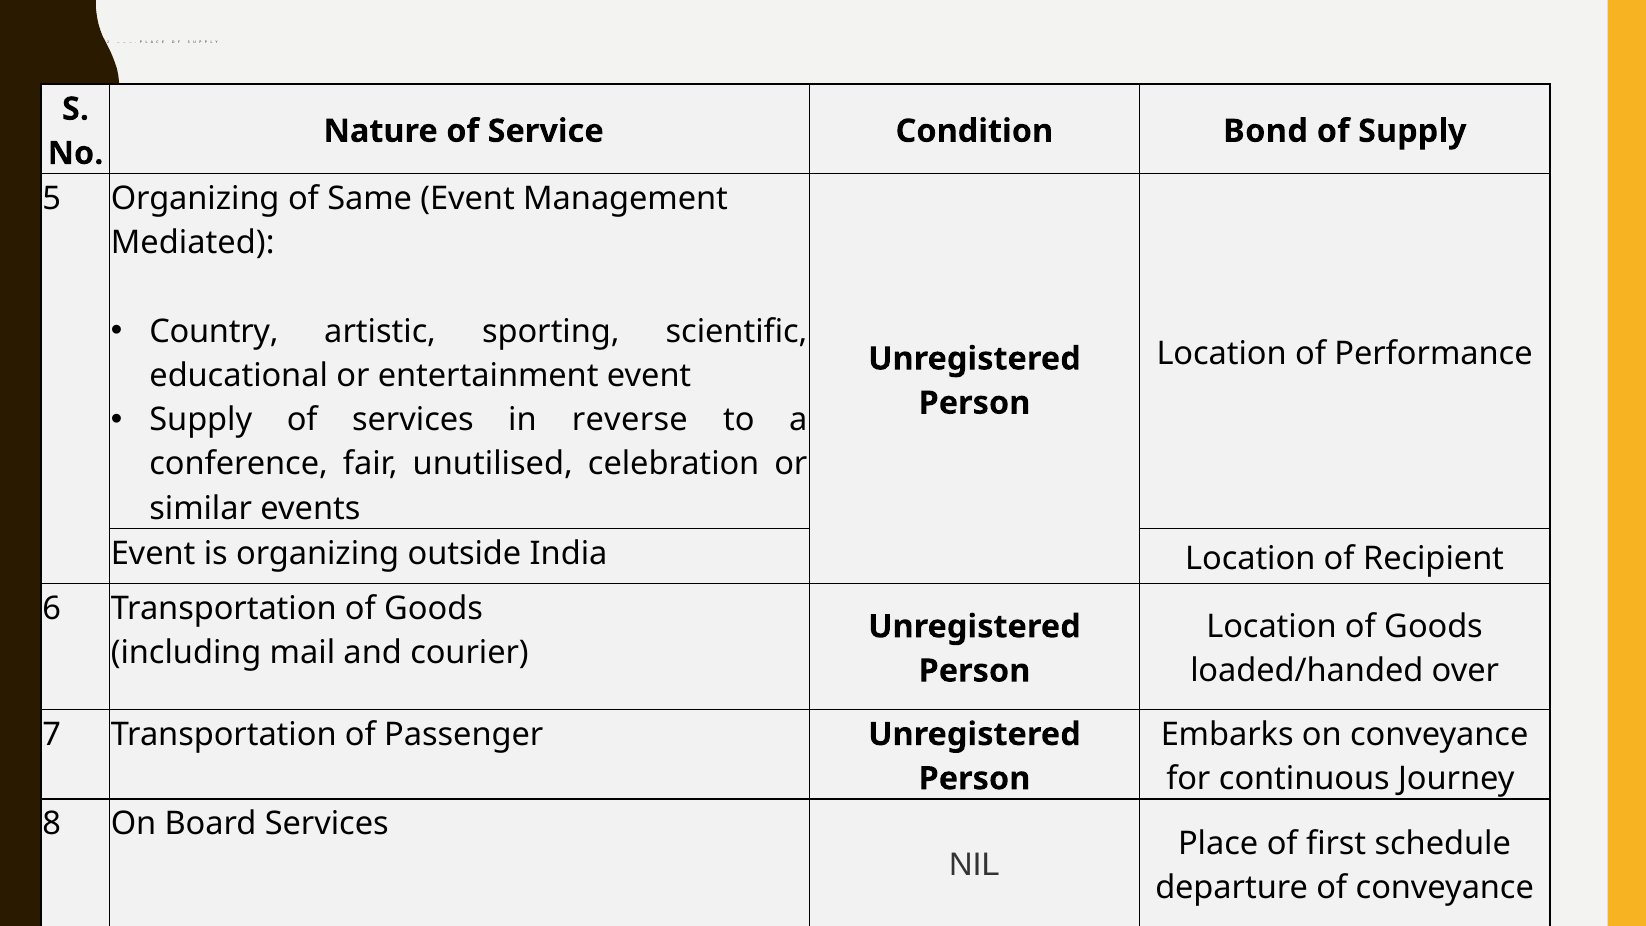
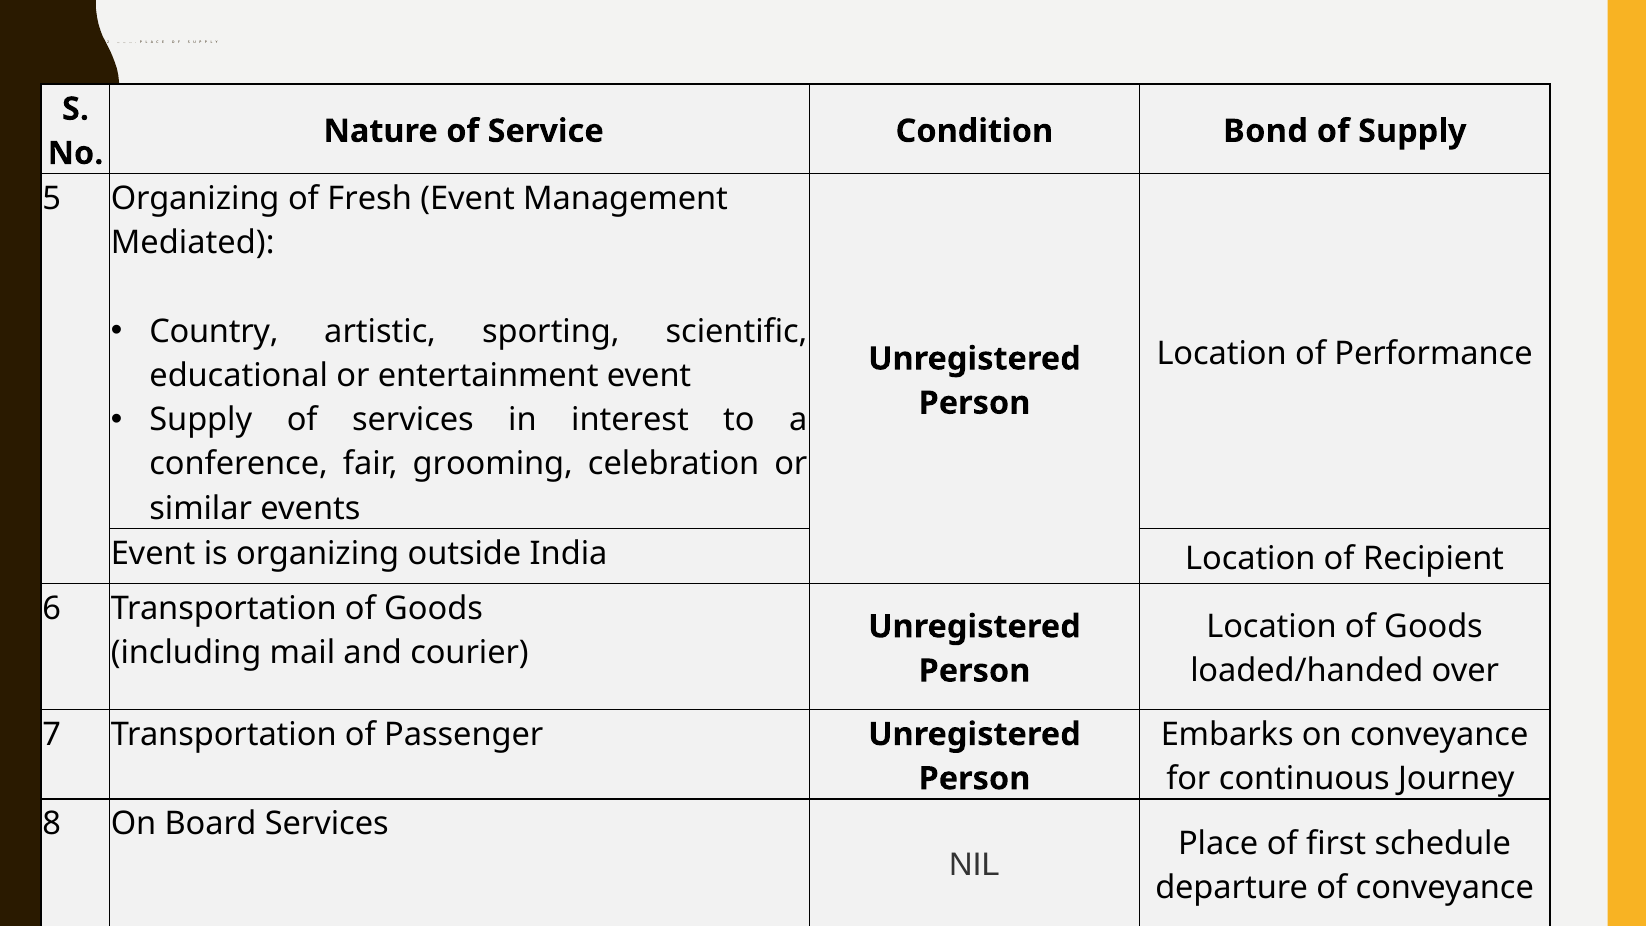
Same: Same -> Fresh
reverse: reverse -> interest
unutilised: unutilised -> grooming
